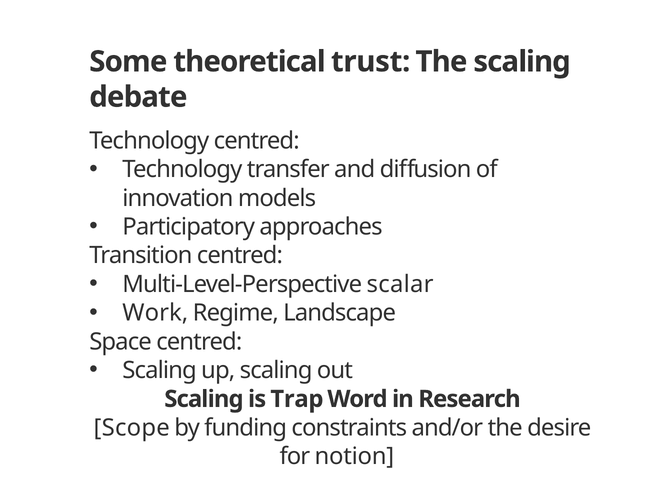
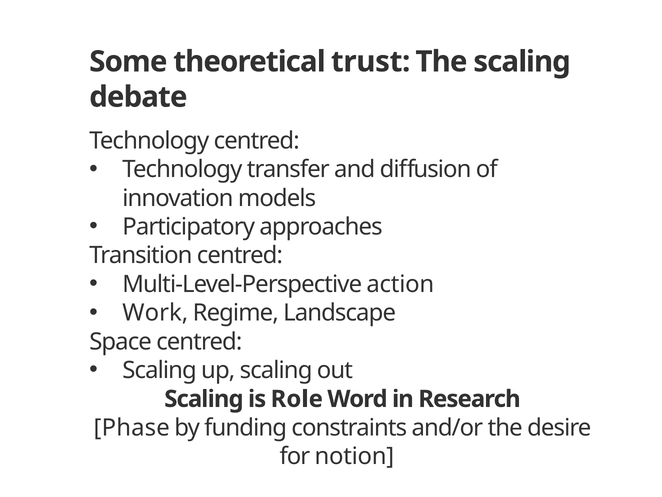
scalar: scalar -> action
Trap: Trap -> Role
Scope: Scope -> Phase
